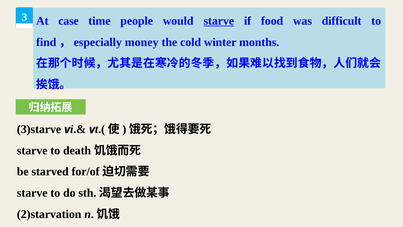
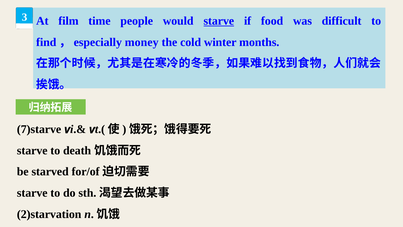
case: case -> film
3)starve: 3)starve -> 7)starve
